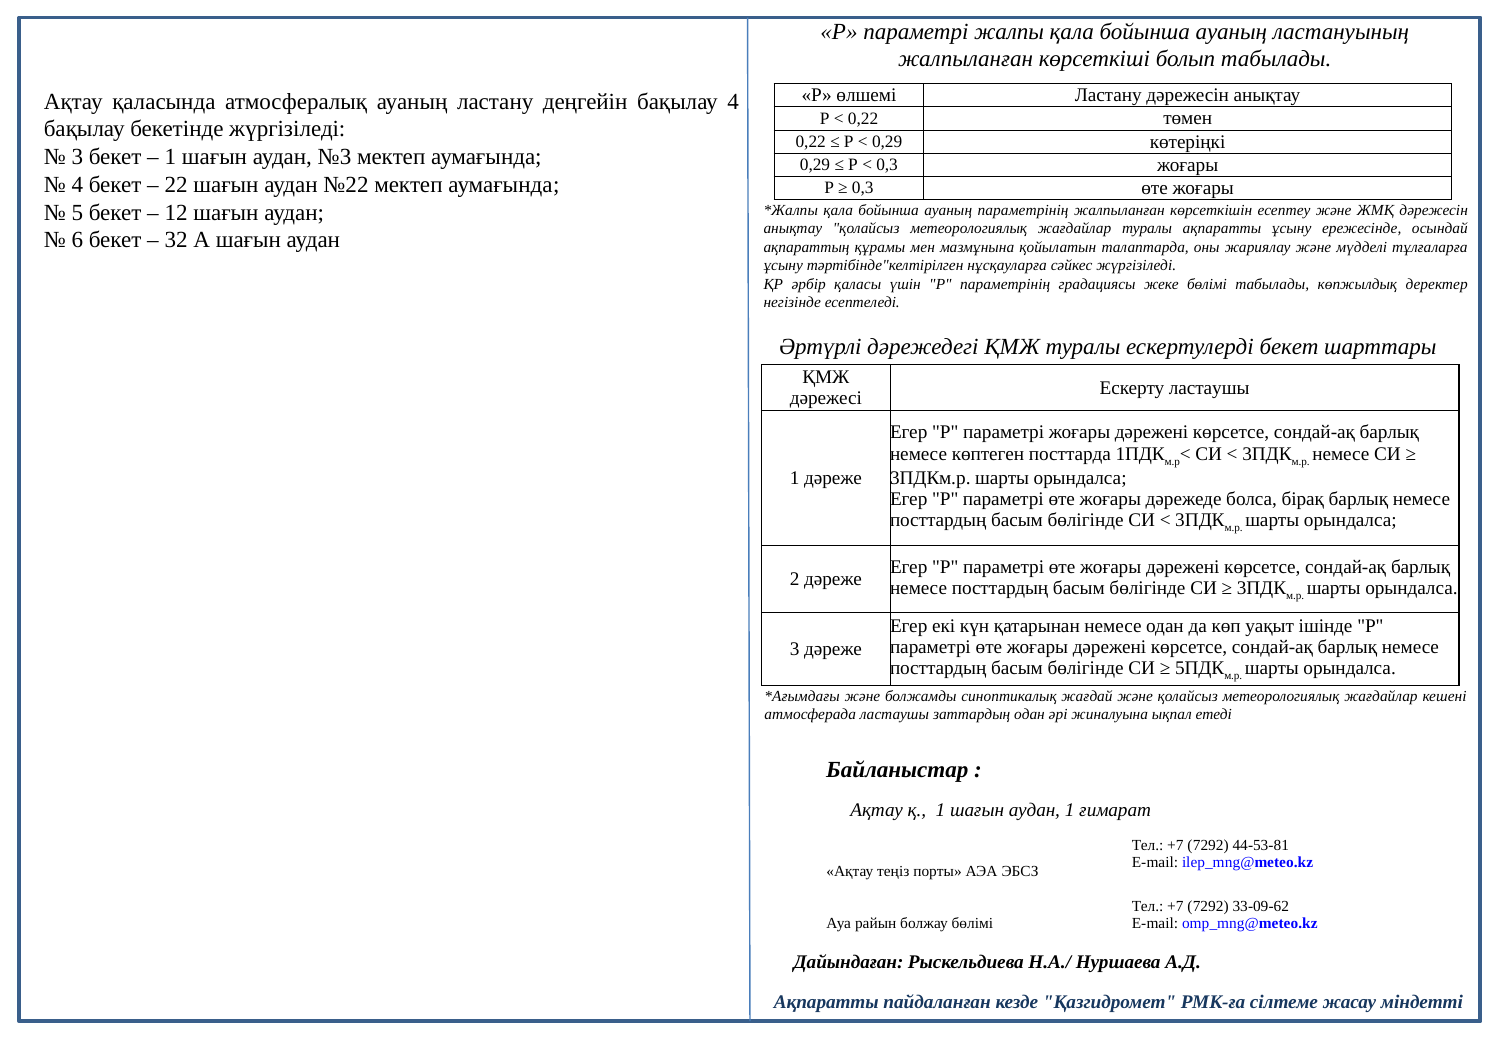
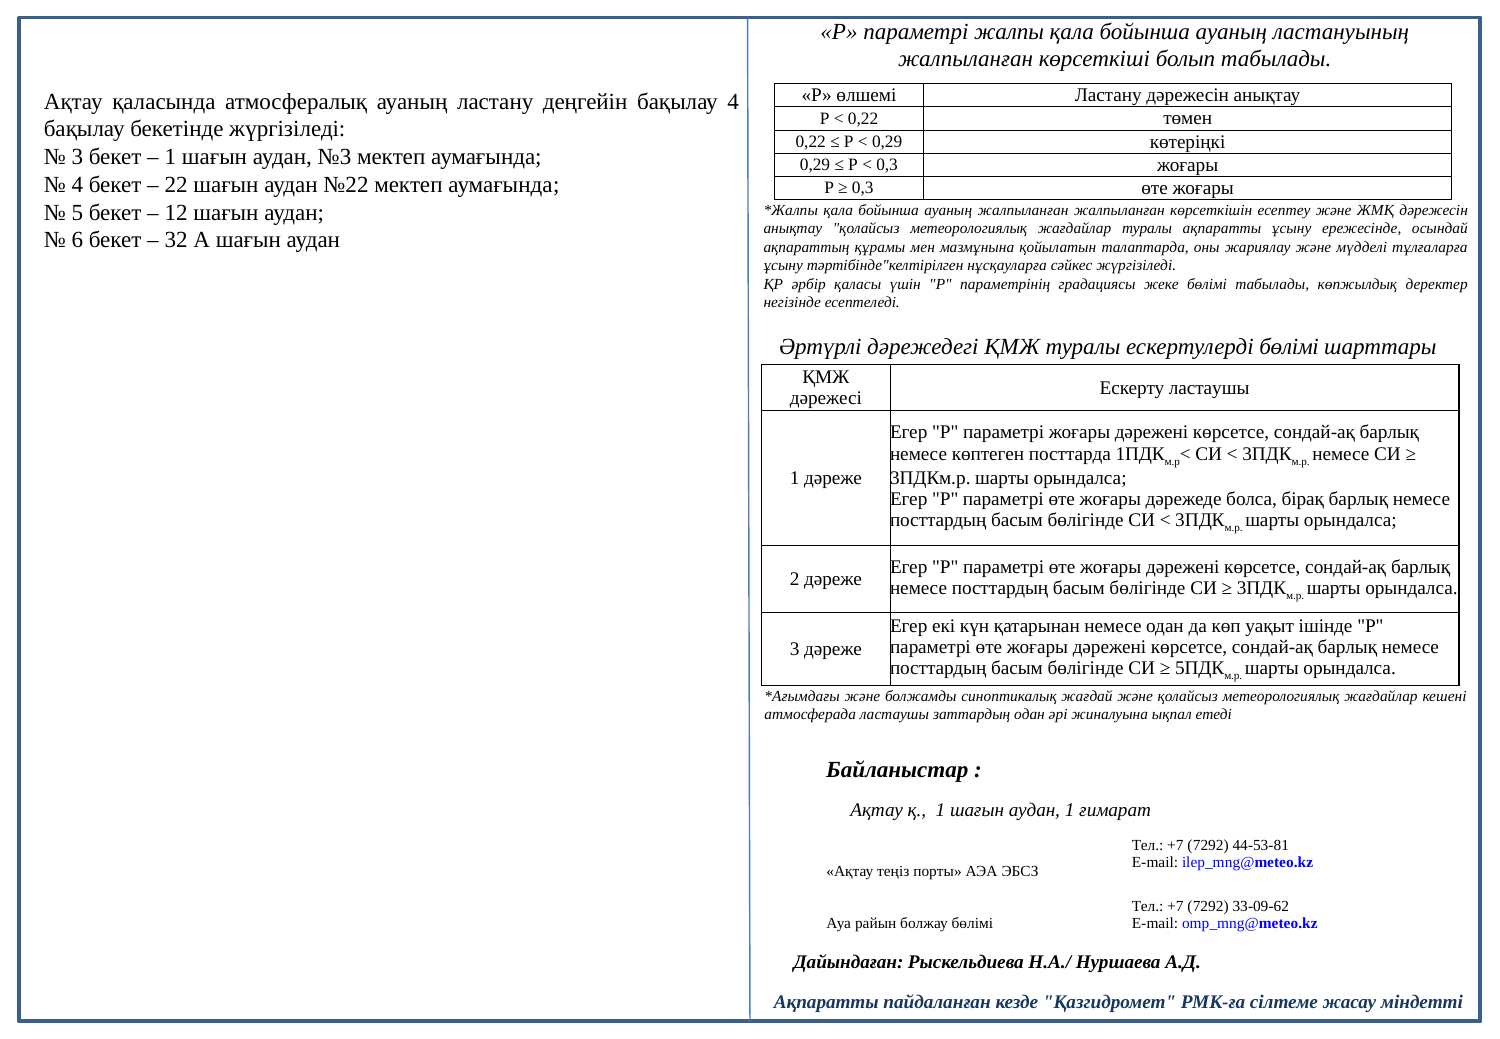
ауаның параметрінің: параметрінің -> жалпыланған
ескертулерді бекет: бекет -> бөлімі
